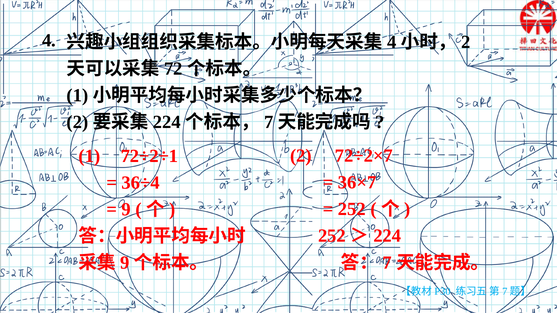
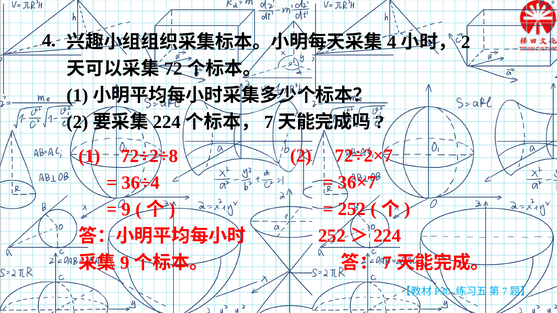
72÷2÷1: 72÷2÷1 -> 72÷2÷8
